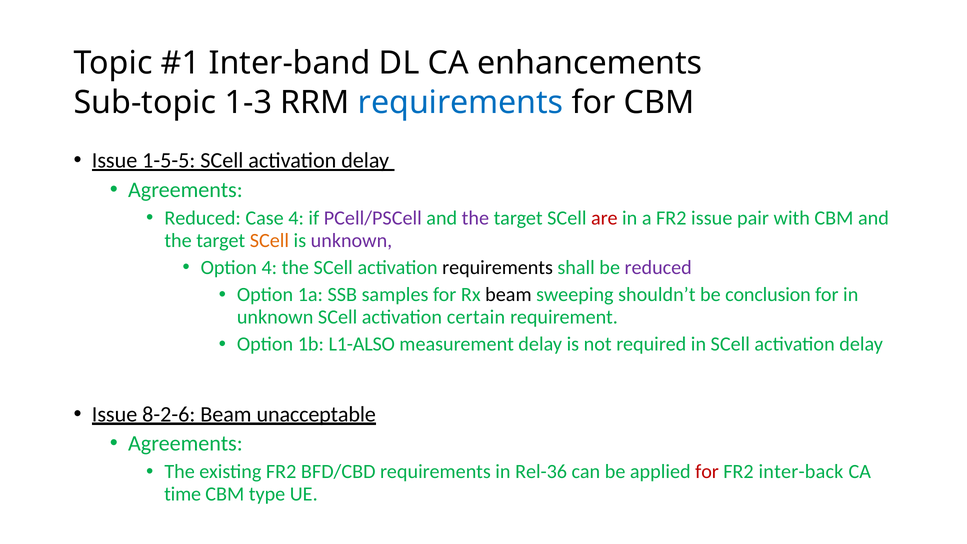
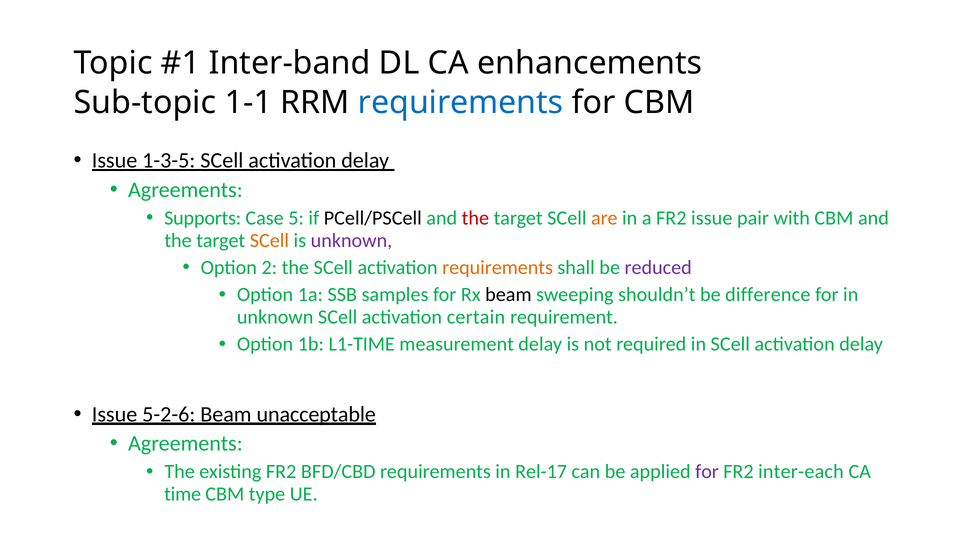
1-3: 1-3 -> 1-1
1-5-5: 1-5-5 -> 1-3-5
Reduced at (203, 218): Reduced -> Supports
Case 4: 4 -> 5
PCell/PSCell colour: purple -> black
the at (475, 218) colour: purple -> red
are colour: red -> orange
Option 4: 4 -> 2
requirements at (498, 268) colour: black -> orange
conclusion: conclusion -> difference
L1-ALSO: L1-ALSO -> L1-TIME
8-2-6: 8-2-6 -> 5-2-6
Rel-36: Rel-36 -> Rel-17
for at (707, 472) colour: red -> purple
inter-back: inter-back -> inter-each
